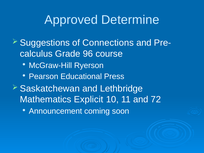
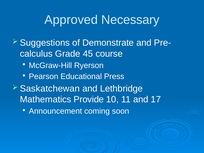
Determine: Determine -> Necessary
Connections: Connections -> Demonstrate
96: 96 -> 45
Explicit: Explicit -> Provide
72: 72 -> 17
